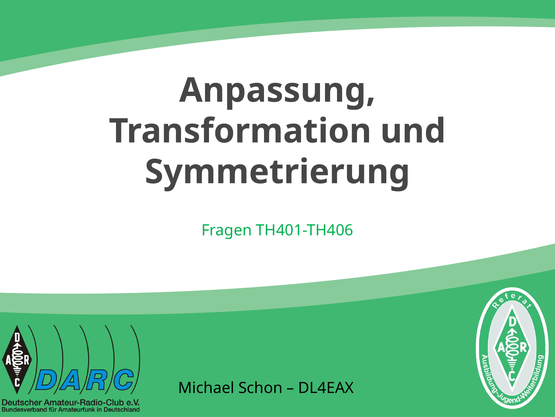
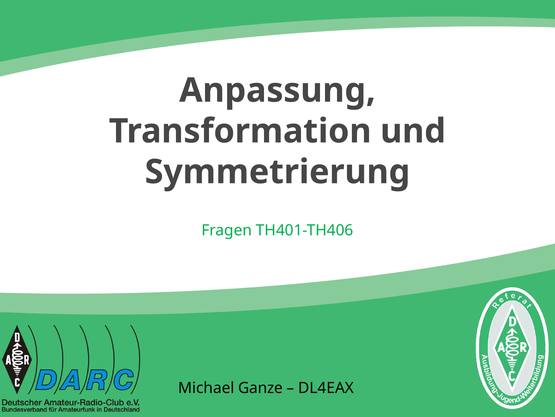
Schon: Schon -> Ganze
